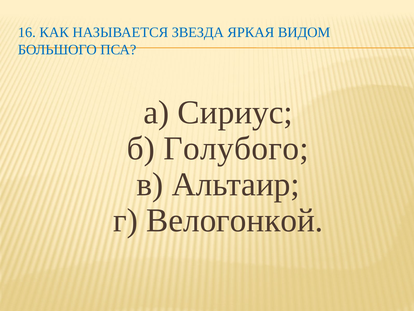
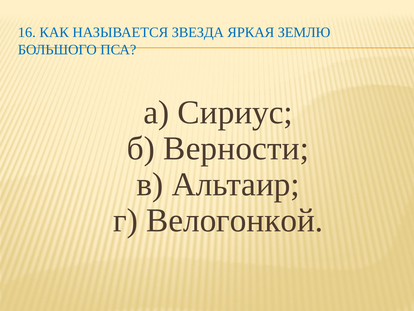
ВИДОМ: ВИДОМ -> ЗЕМЛЮ
Голубого: Голубого -> Верности
